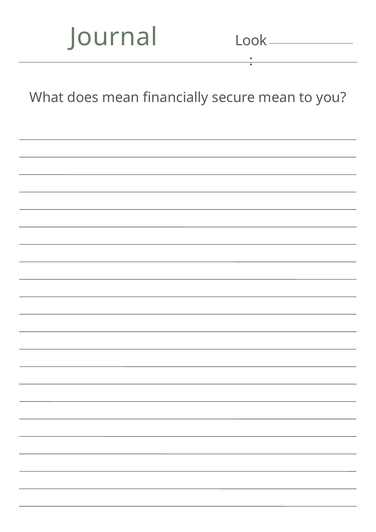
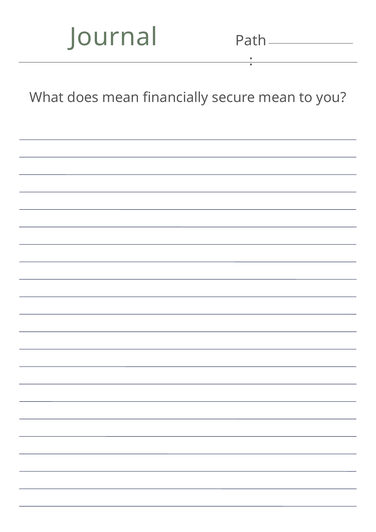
Look: Look -> Path
